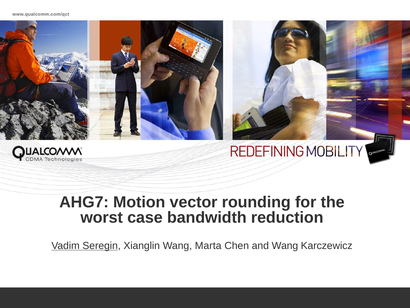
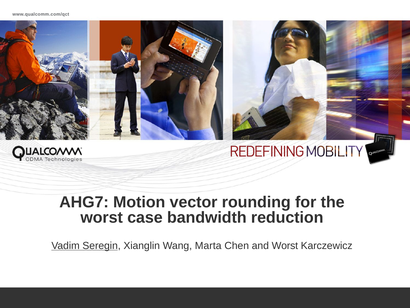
and Wang: Wang -> Worst
